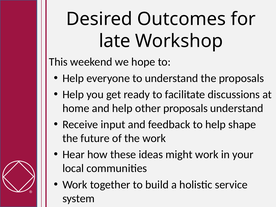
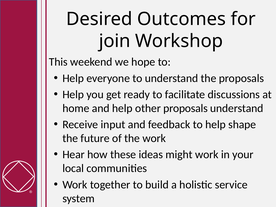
late: late -> join
